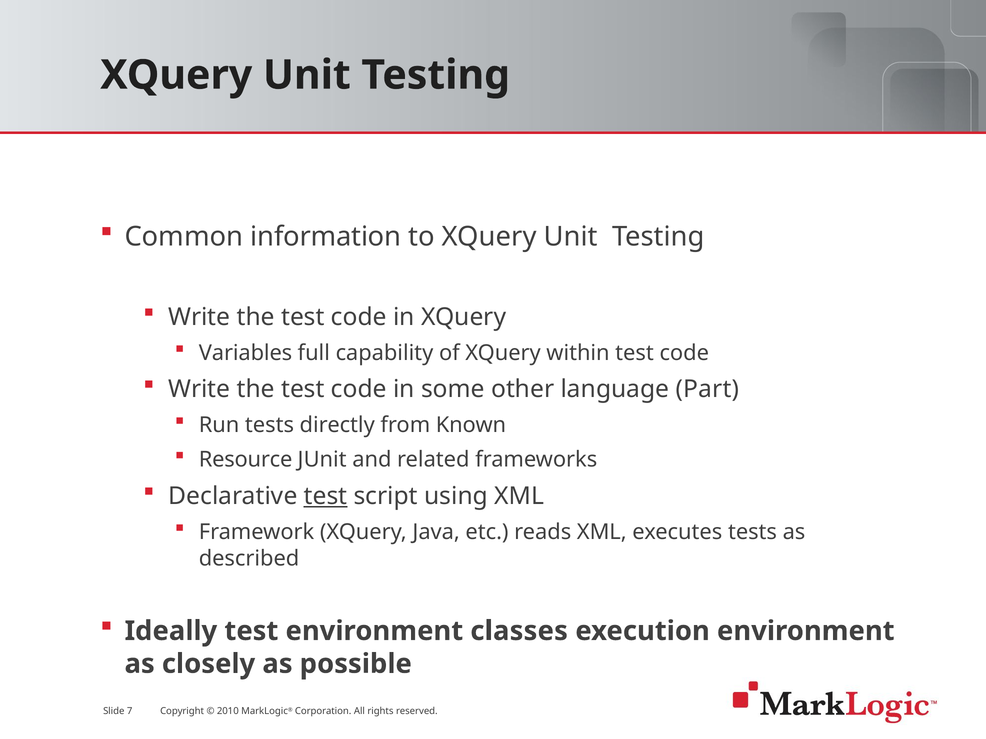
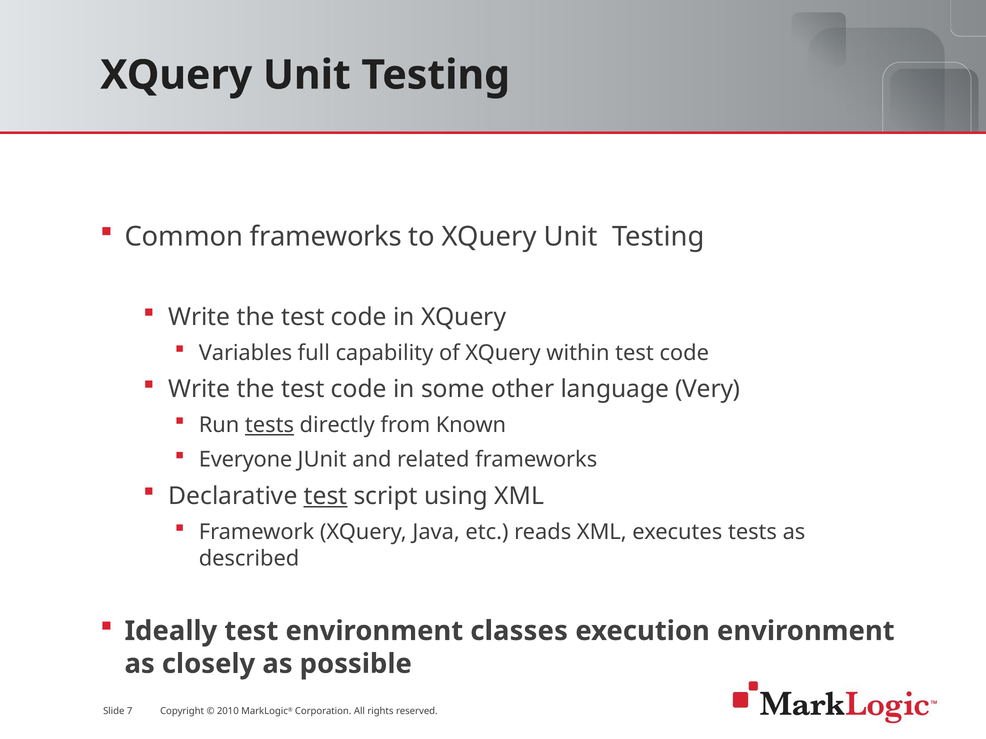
Common information: information -> frameworks
Part: Part -> Very
tests at (270, 426) underline: none -> present
Resource: Resource -> Everyone
